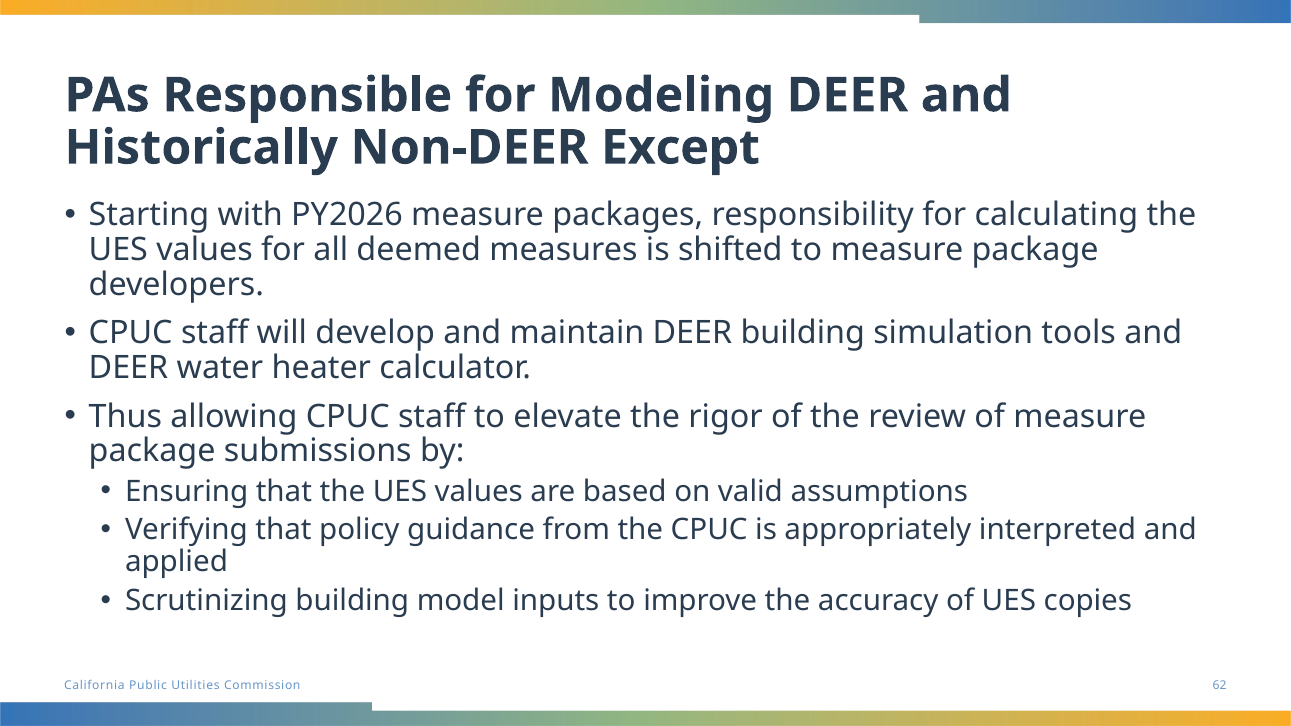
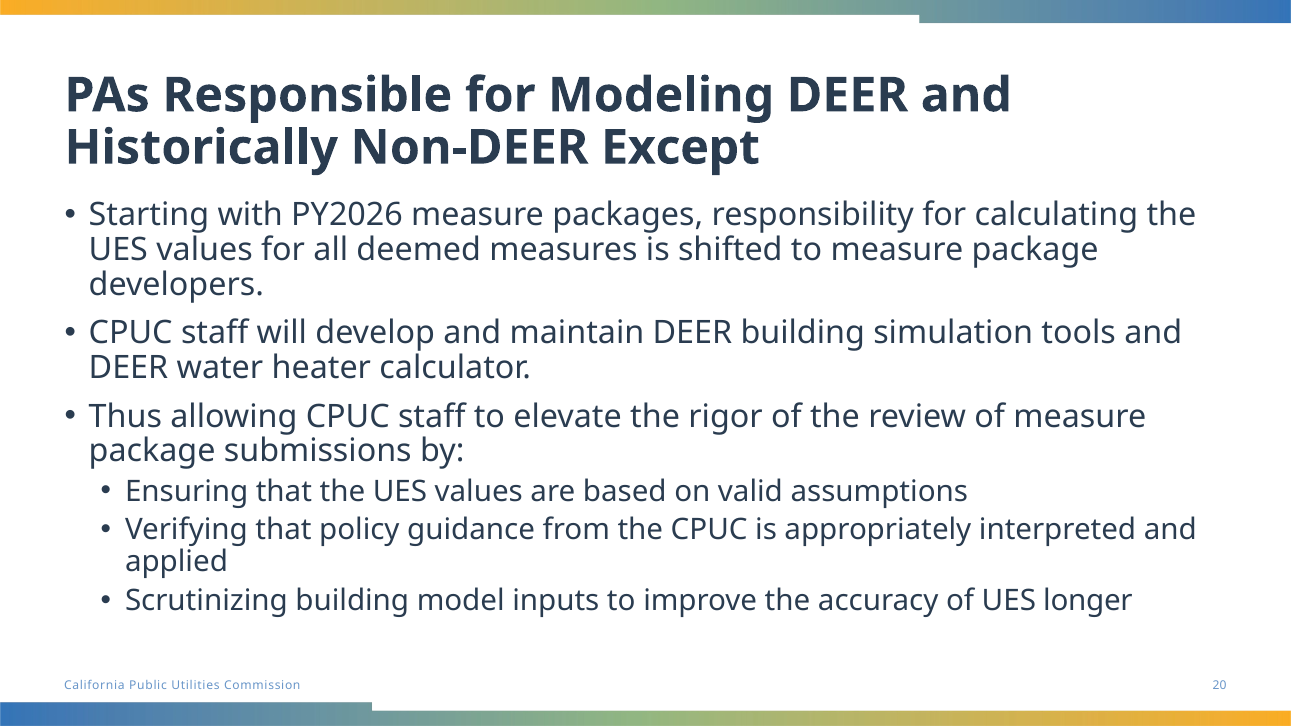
copies: copies -> longer
62: 62 -> 20
